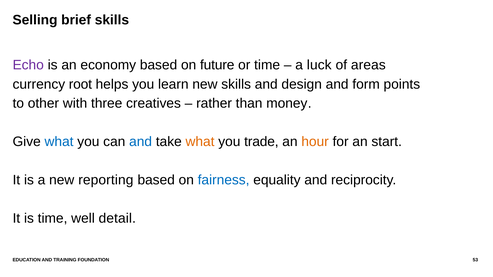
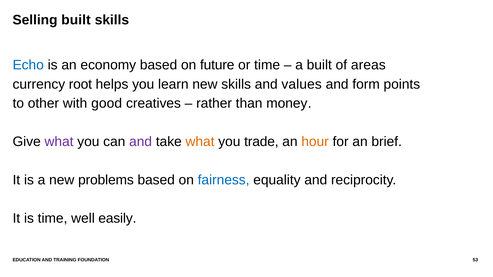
Selling brief: brief -> built
Echo colour: purple -> blue
a luck: luck -> built
design: design -> values
three: three -> good
what at (59, 142) colour: blue -> purple
and at (141, 142) colour: blue -> purple
start: start -> brief
reporting: reporting -> problems
detail: detail -> easily
